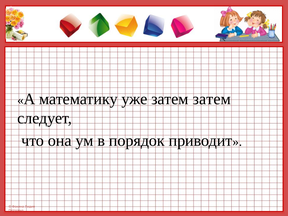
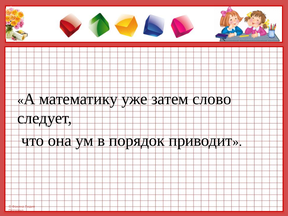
затем затем: затем -> слово
